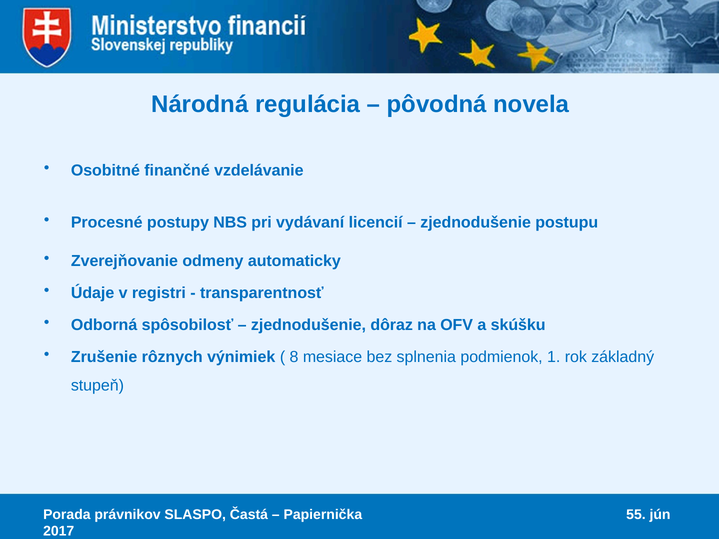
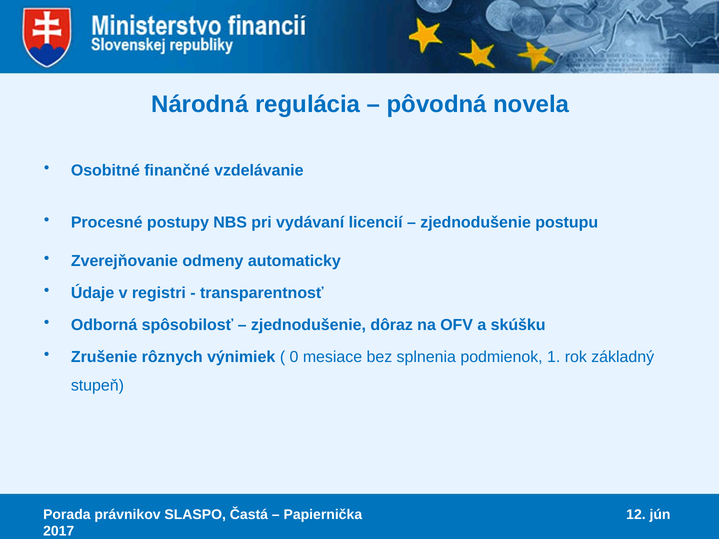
8: 8 -> 0
55: 55 -> 12
